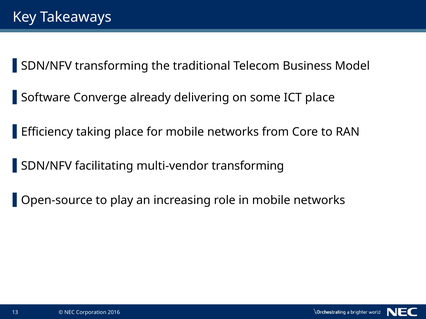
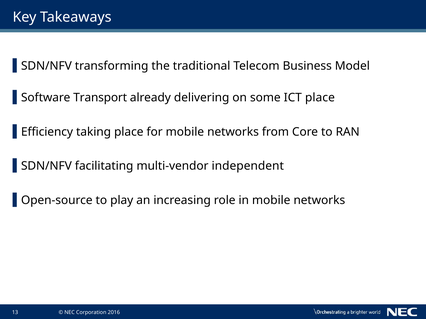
Converge: Converge -> Transport
multi-vendor transforming: transforming -> independent
